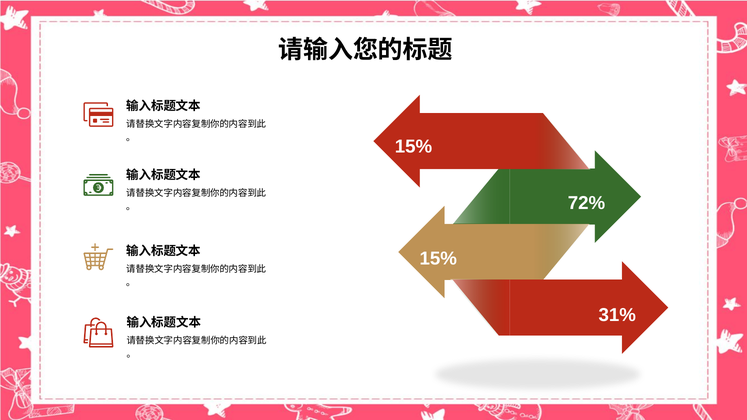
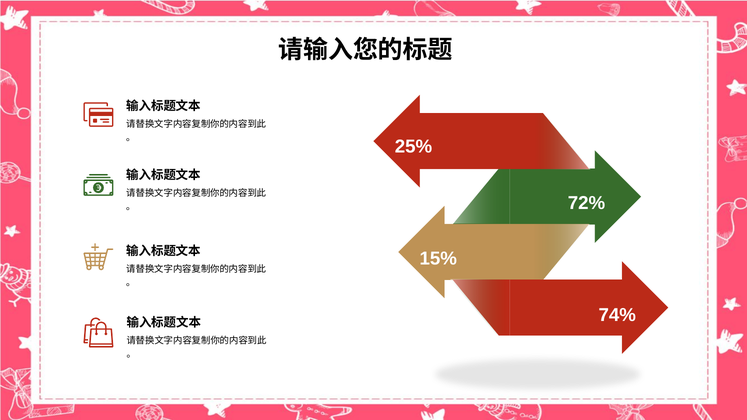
15% at (413, 146): 15% -> 25%
31%: 31% -> 74%
